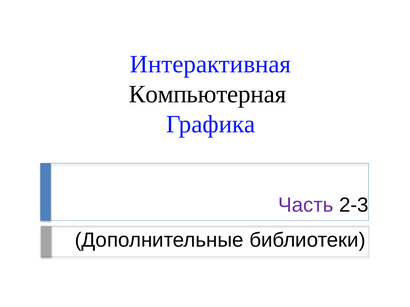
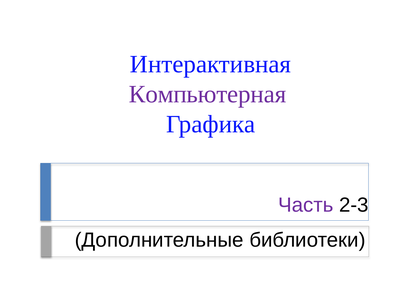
Компьютерная colour: black -> purple
